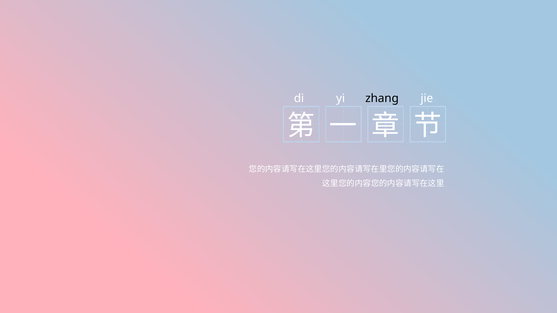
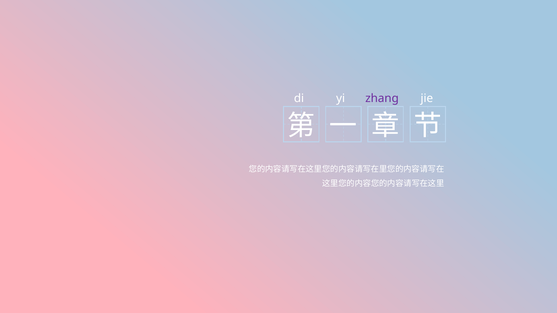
zhang colour: black -> purple
